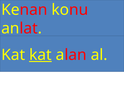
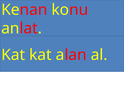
kat at (40, 55) underline: present -> none
